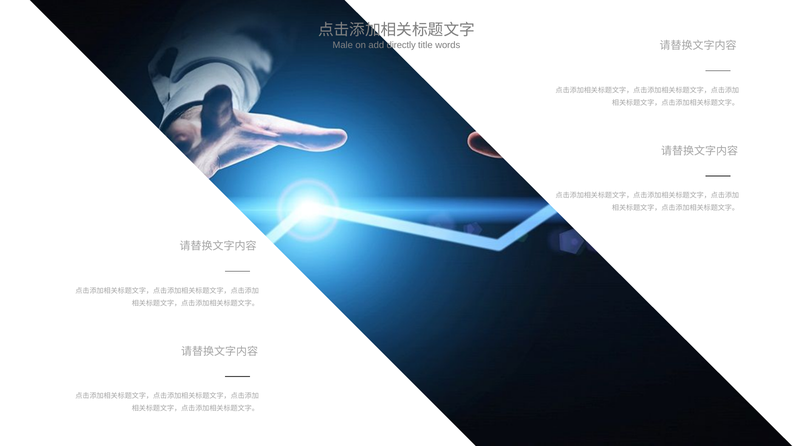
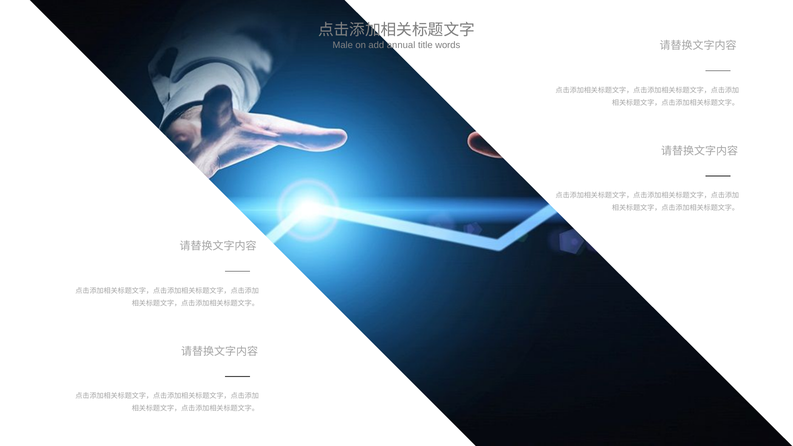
directly: directly -> annual
